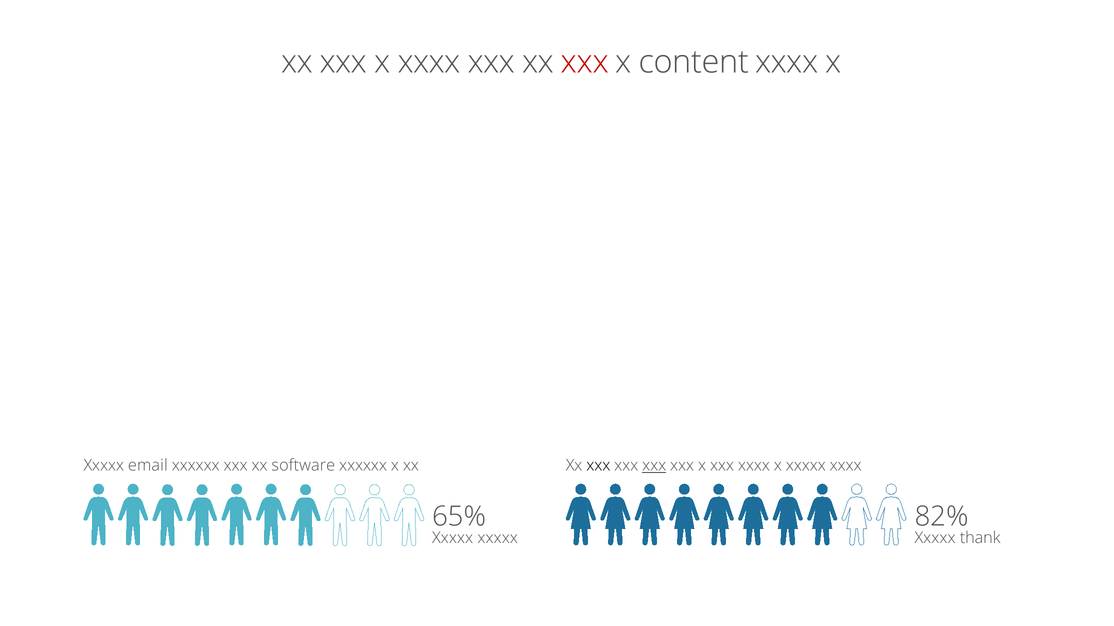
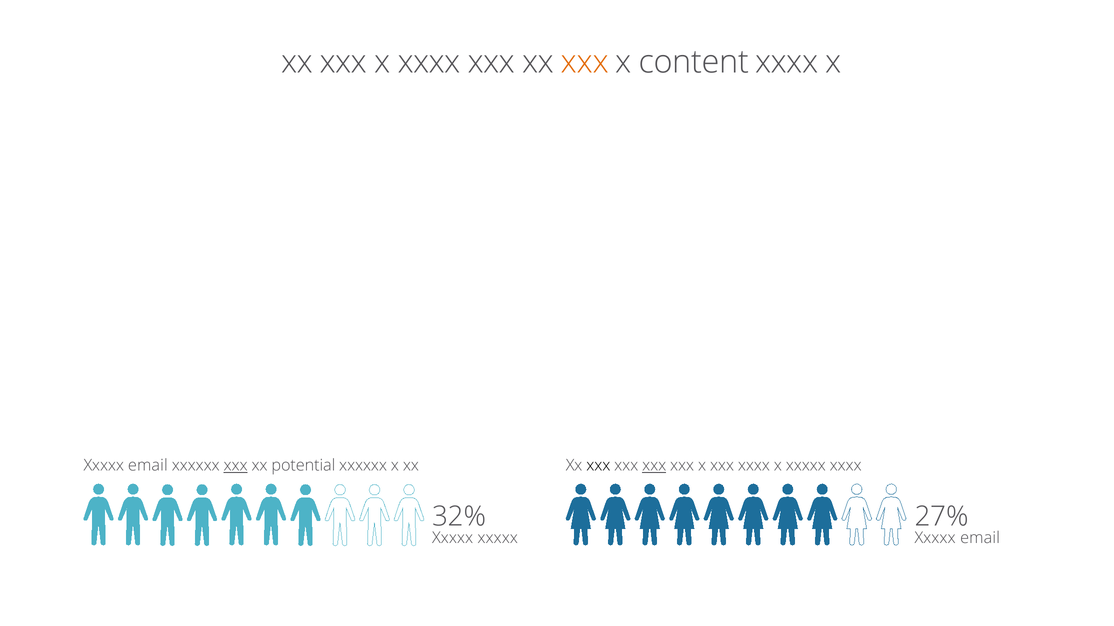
xxx at (585, 62) colour: red -> orange
xxx at (236, 466) underline: none -> present
software: software -> potential
65%: 65% -> 32%
82%: 82% -> 27%
thank at (980, 539): thank -> email
